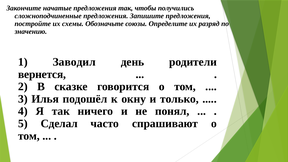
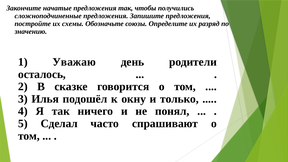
Заводил: Заводил -> Уважаю
вернется: вернется -> осталось
